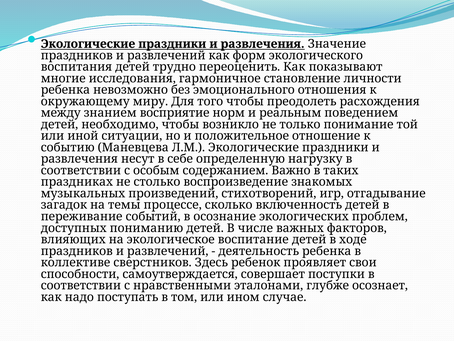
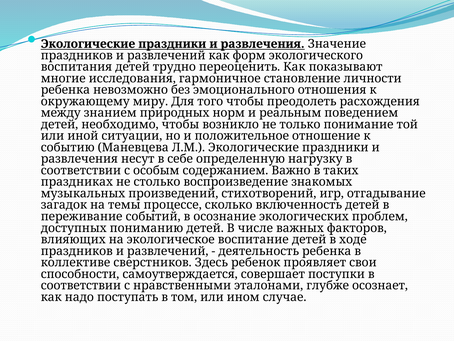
восприятие: восприятие -> природных
